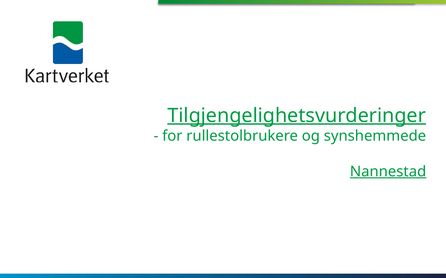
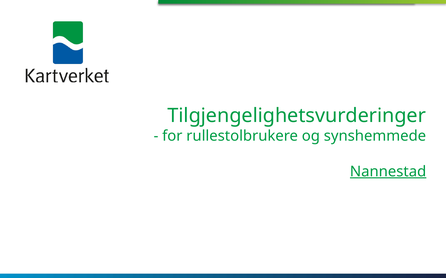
Tilgjengelighetsvurderinger underline: present -> none
